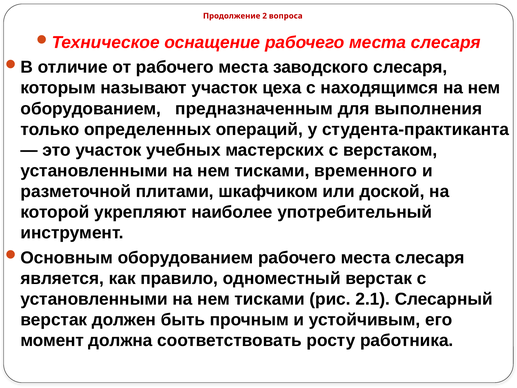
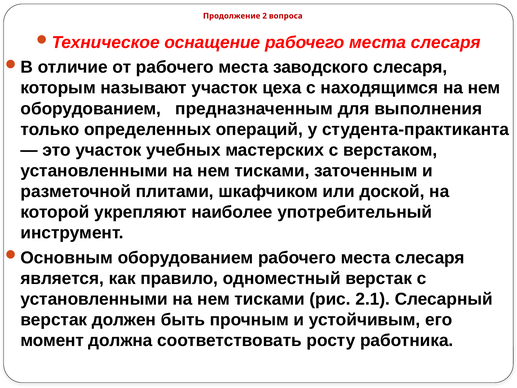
временного: временного -> заточенным
